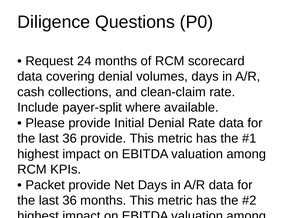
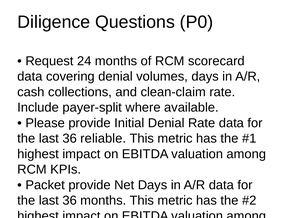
36 provide: provide -> reliable
